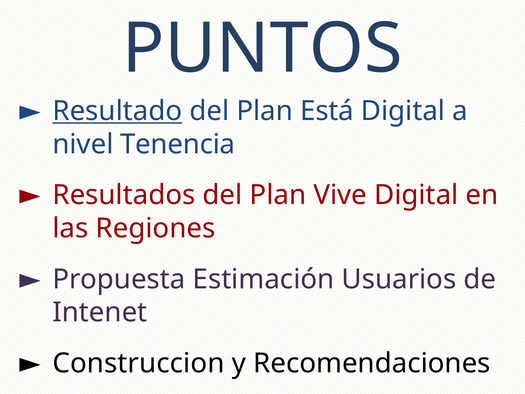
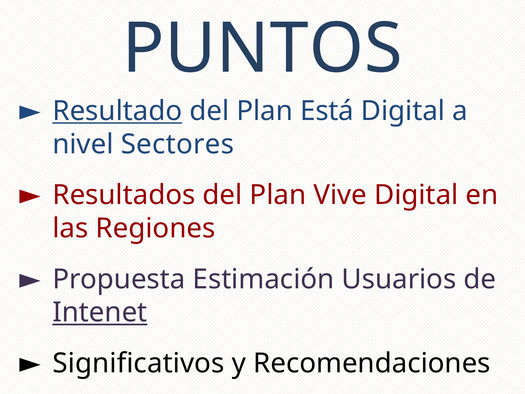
Tenencia: Tenencia -> Sectores
Intenet underline: none -> present
Construccion: Construccion -> Significativos
